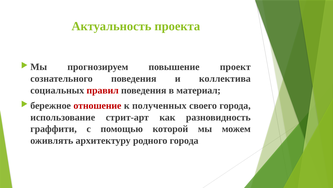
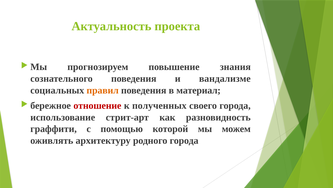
проект: проект -> знания
коллектива: коллектива -> вандализме
правил colour: red -> orange
